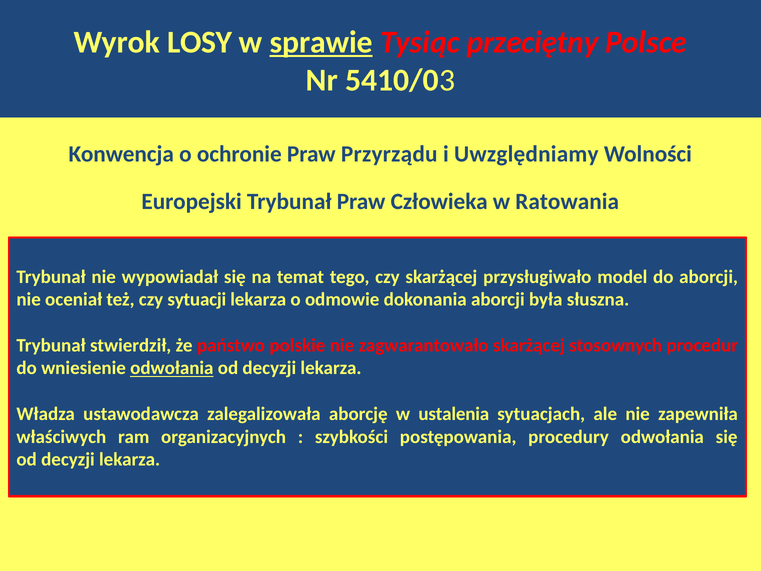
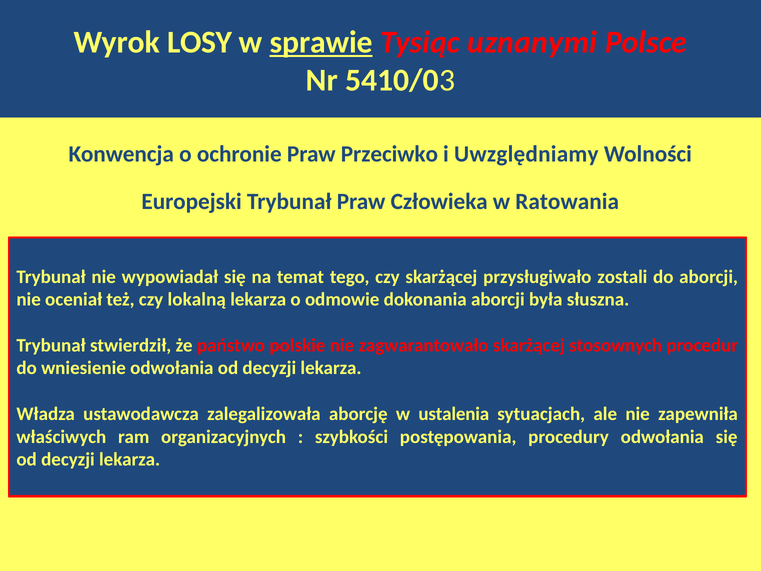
przeciętny: przeciętny -> uznanymi
Przyrządu: Przyrządu -> Przeciwko
model: model -> zostali
czy sytuacji: sytuacji -> lokalną
odwołania at (172, 368) underline: present -> none
